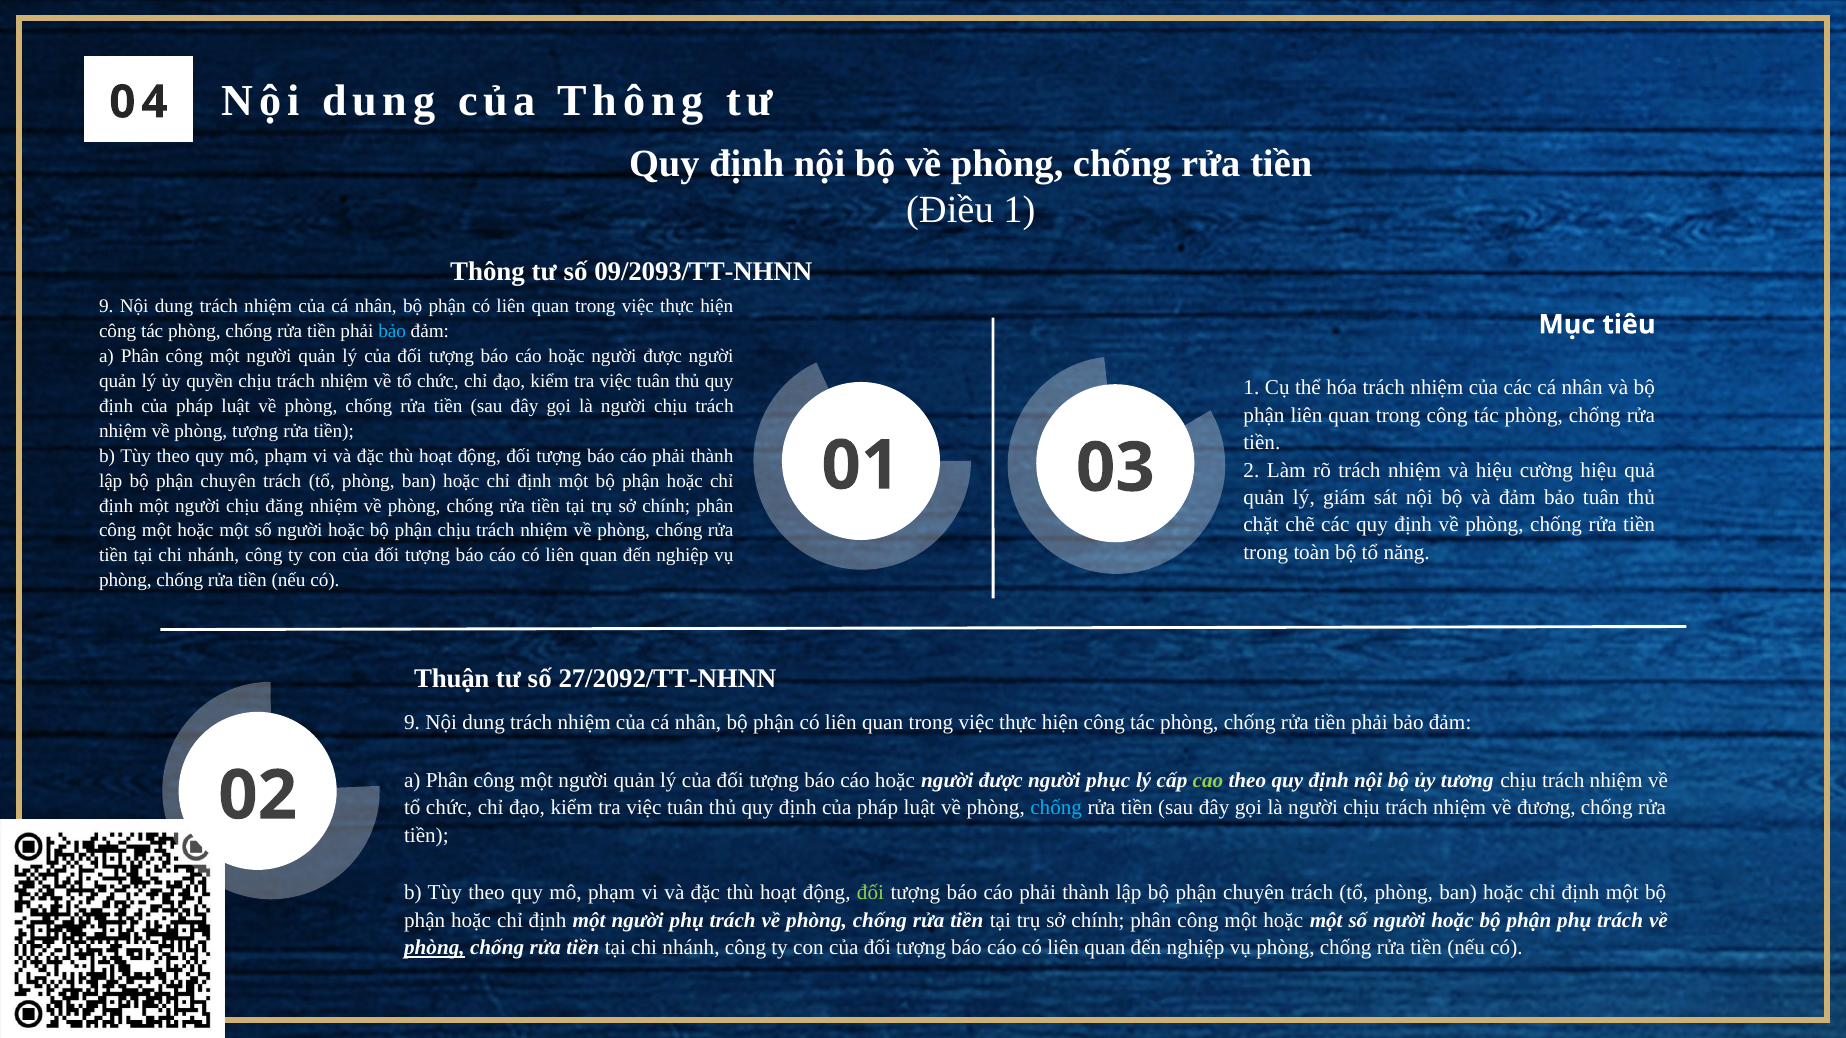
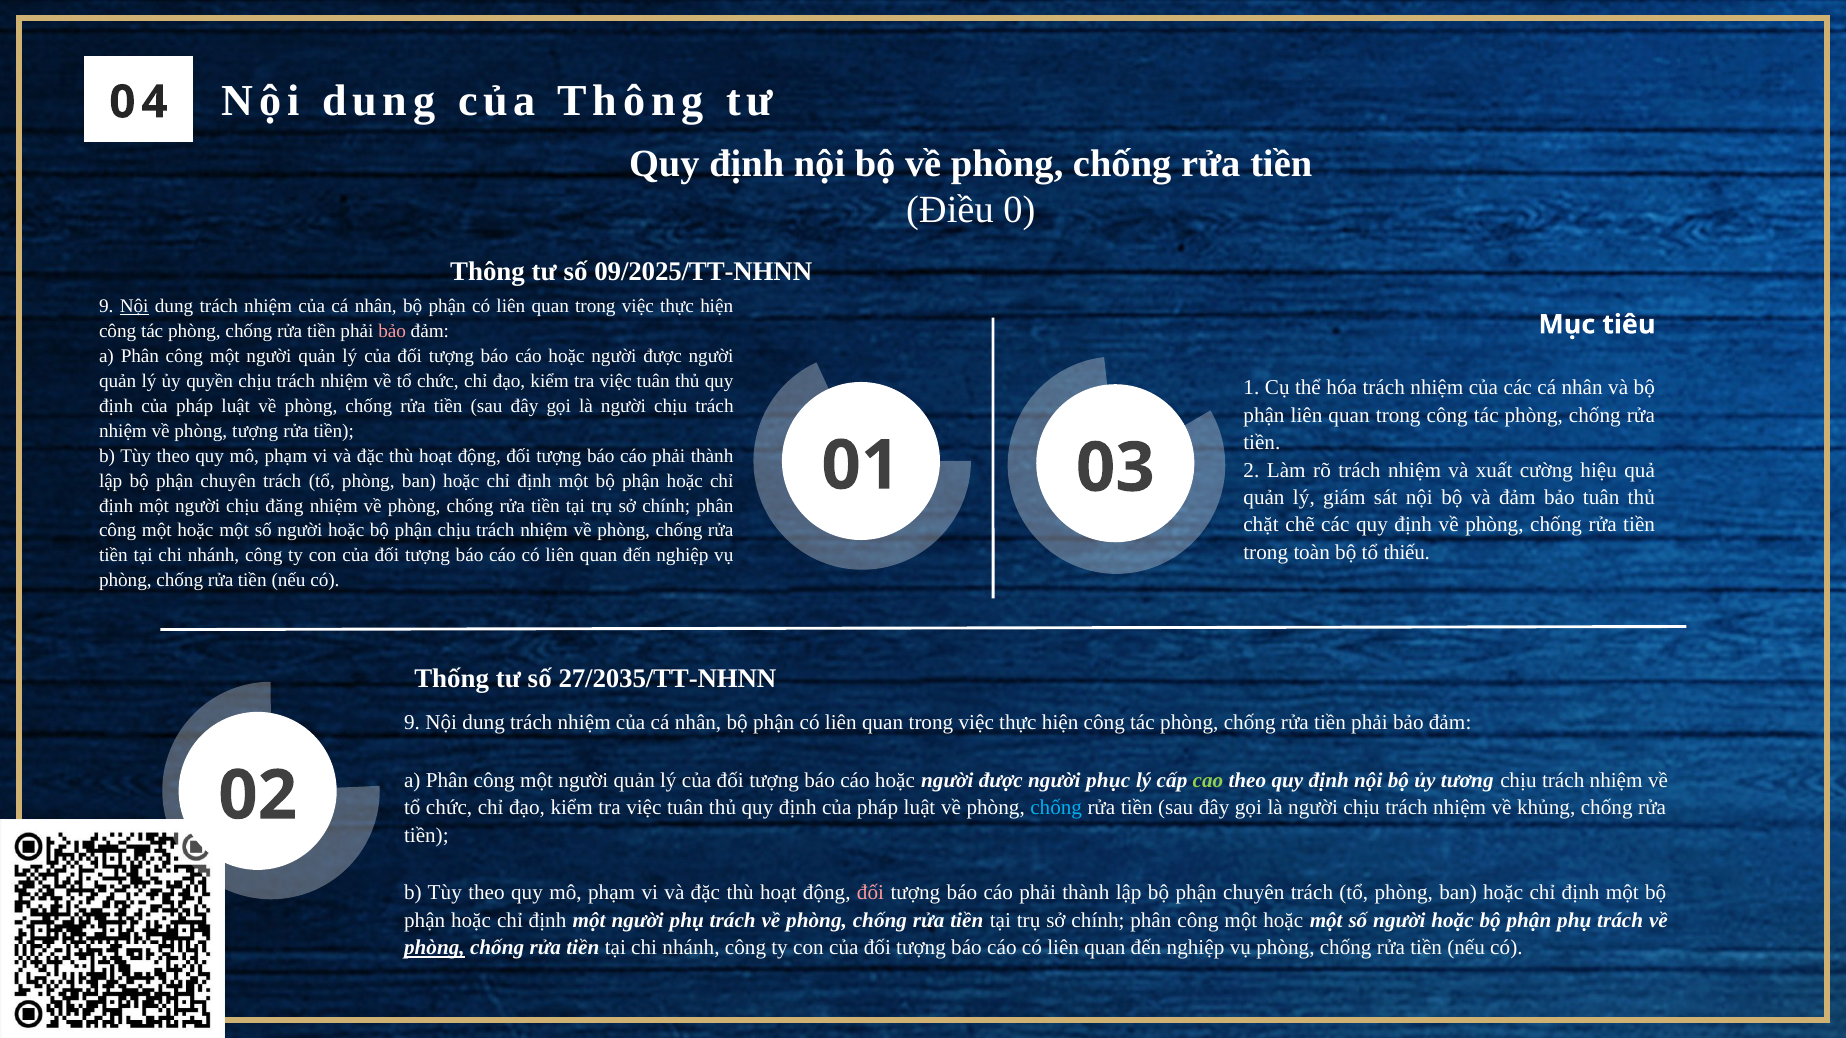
Điều 1: 1 -> 0
09/2093/TT-NHNN: 09/2093/TT-NHNN -> 09/2025/TT-NHNN
Nội at (134, 307) underline: none -> present
bảo at (392, 331) colour: light blue -> pink
và hiệu: hiệu -> xuất
năng: năng -> thiếu
Thuận: Thuận -> Thống
27/2092/TT-NHNN: 27/2092/TT-NHNN -> 27/2035/TT-NHNN
đương: đương -> khủng
đối at (871, 893) colour: light green -> pink
